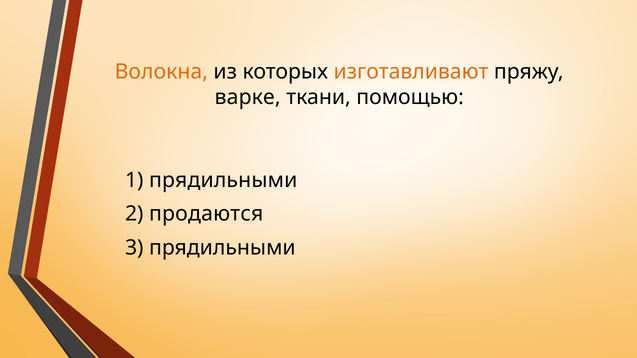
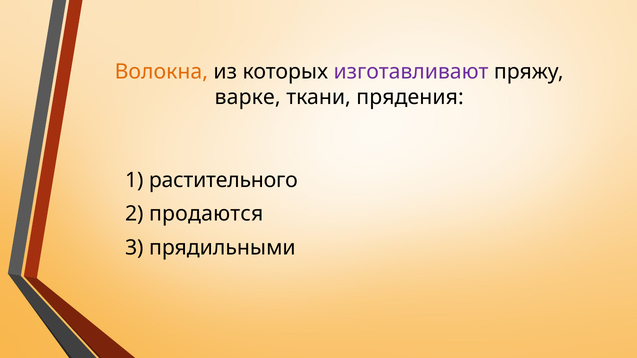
изготавливают colour: orange -> purple
помощью: помощью -> прядения
1 прядильными: прядильными -> растительного
